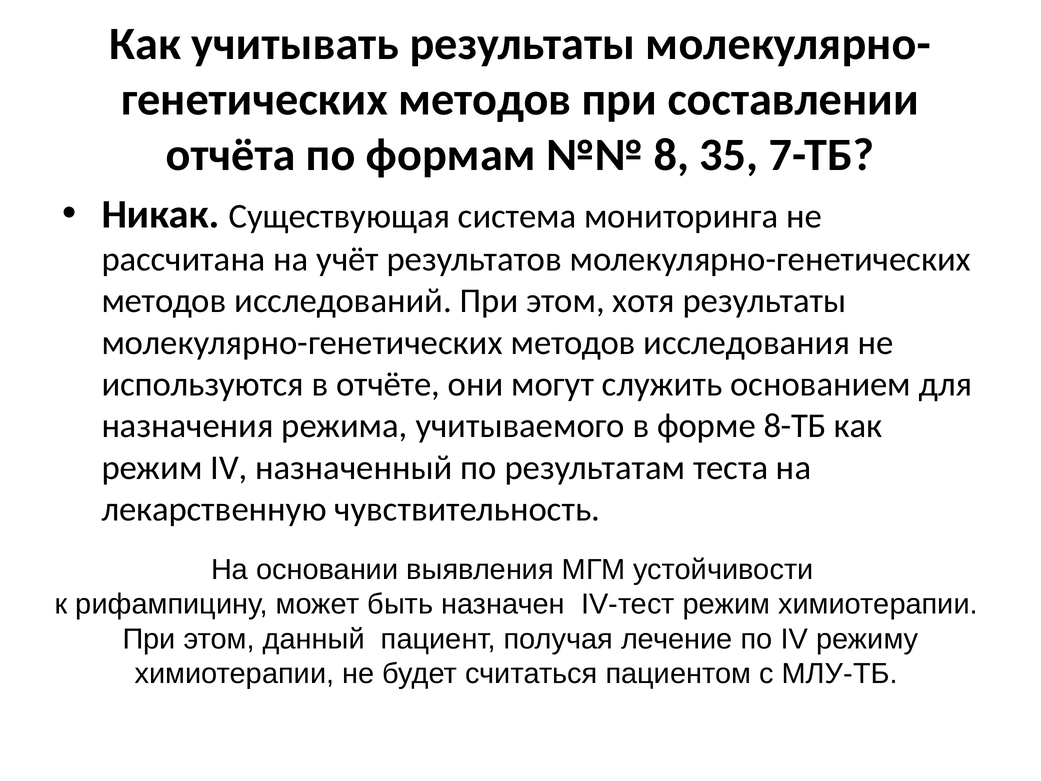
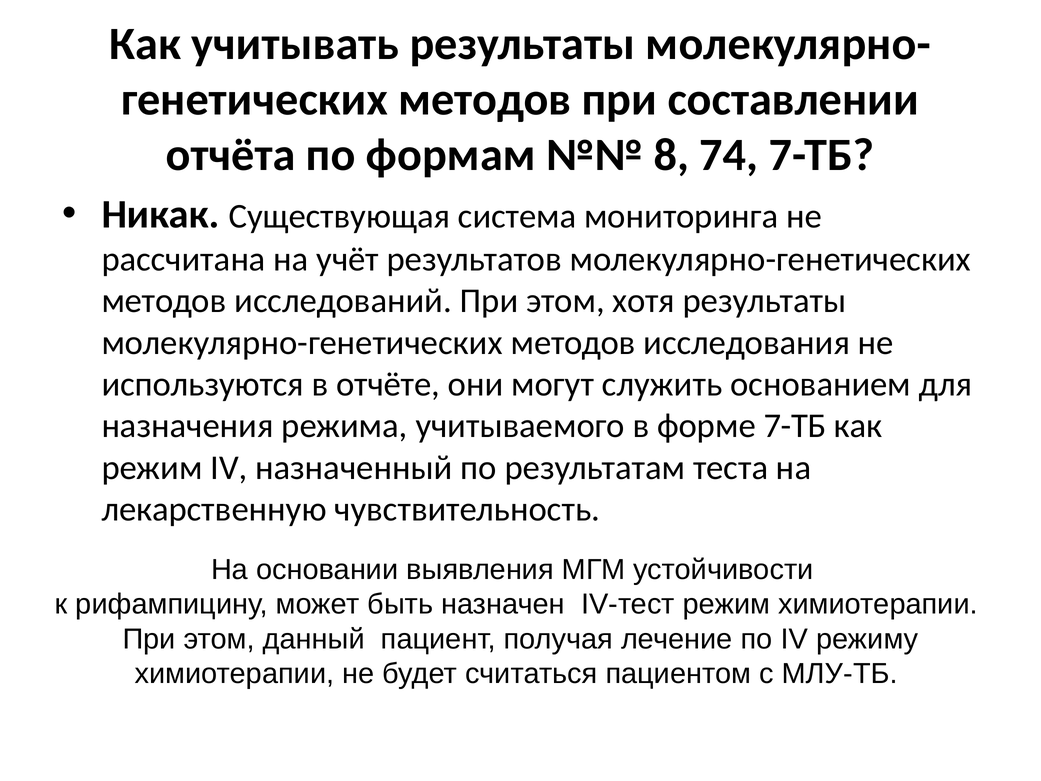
35: 35 -> 74
форме 8-ТБ: 8-ТБ -> 7-ТБ
